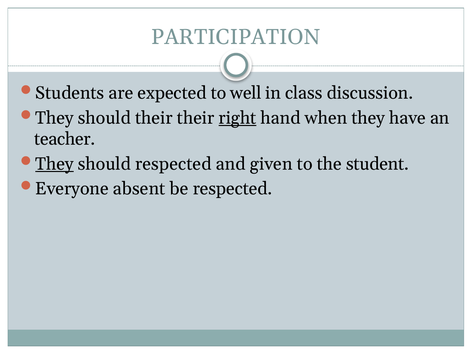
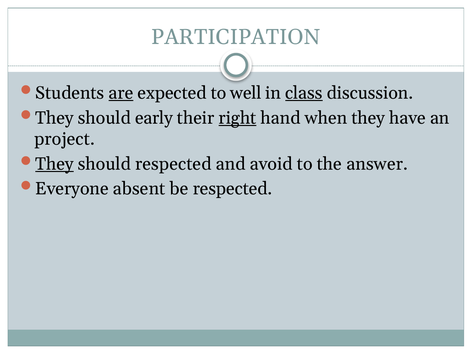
are underline: none -> present
class underline: none -> present
should their: their -> early
teacher: teacher -> project
given: given -> avoid
student: student -> answer
